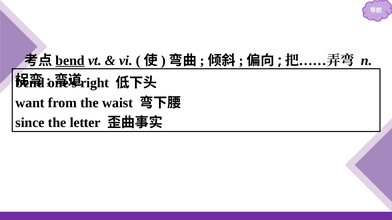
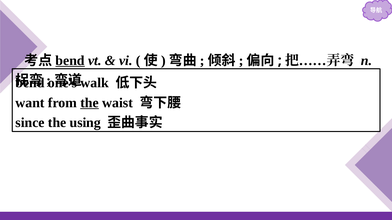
right: right -> walk
the at (90, 103) underline: none -> present
letter: letter -> using
